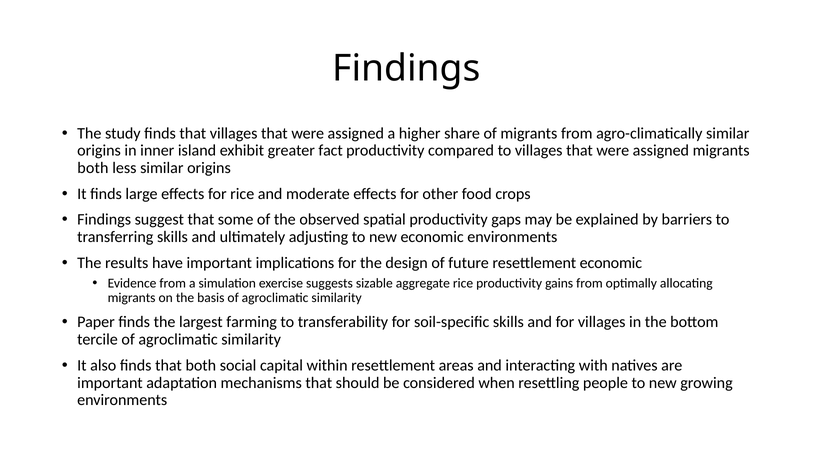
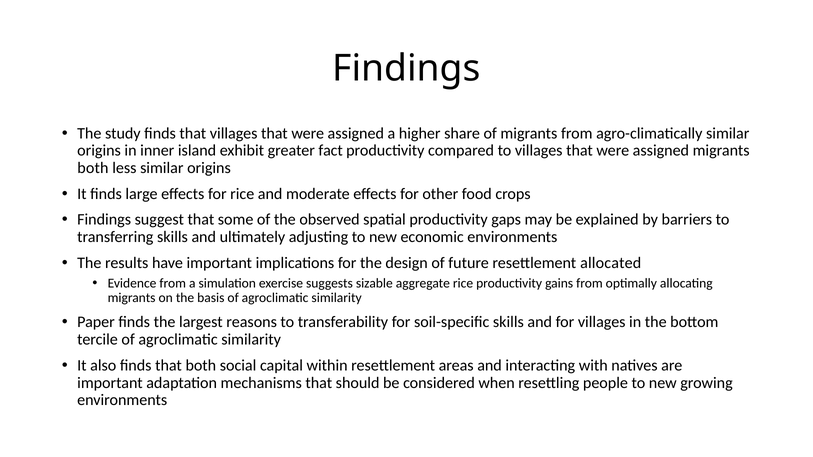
resettlement economic: economic -> allocated
farming: farming -> reasons
